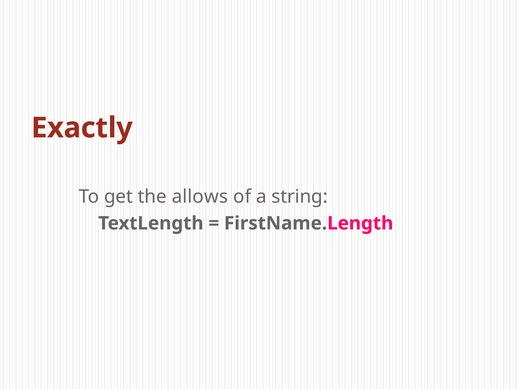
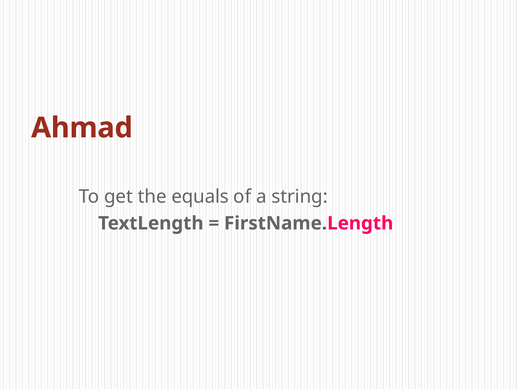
Exactly: Exactly -> Ahmad
allows: allows -> equals
